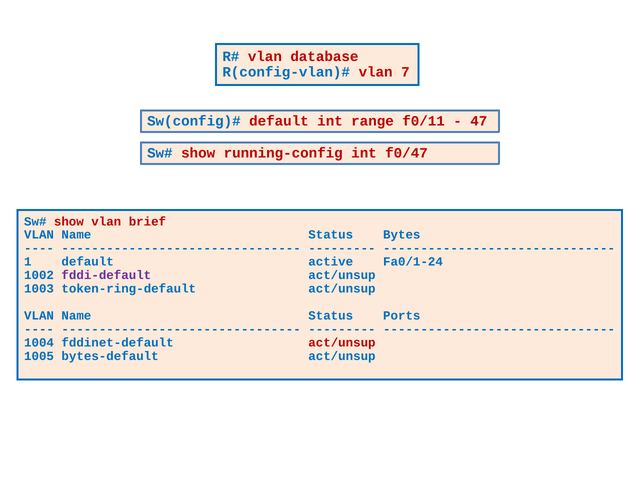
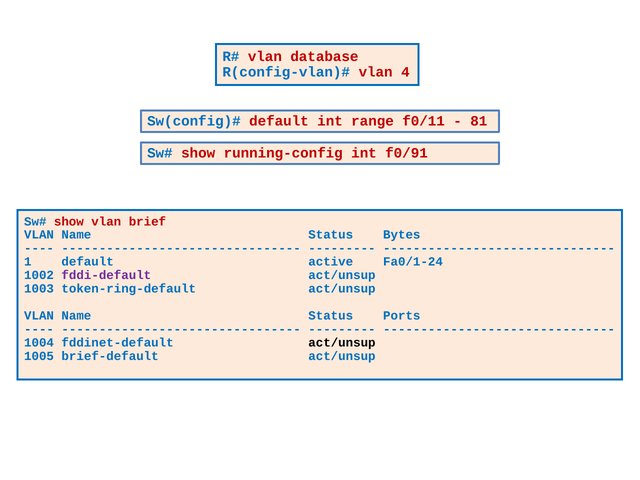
7: 7 -> 4
47: 47 -> 81
f0/47: f0/47 -> f0/91
act/unsup at (342, 342) colour: red -> black
bytes-default: bytes-default -> brief-default
